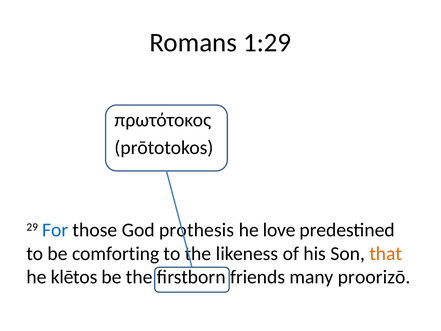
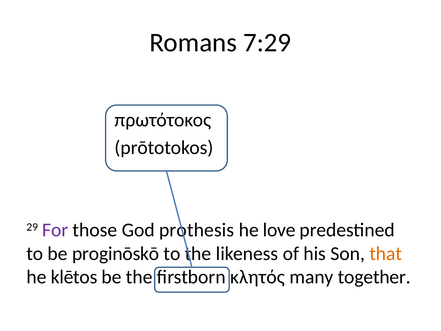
1:29: 1:29 -> 7:29
For colour: blue -> purple
comforting: comforting -> proginōskō
friends: friends -> κλητός
proorizō: proorizō -> together
